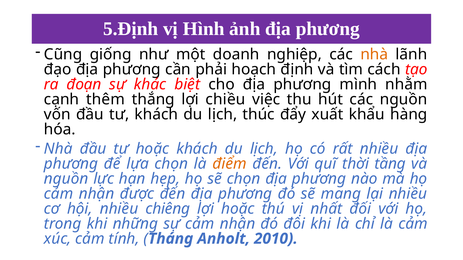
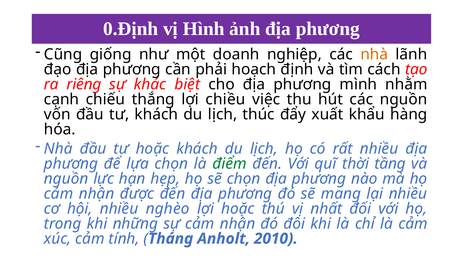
5.Định: 5.Định -> 0.Định
đoạn: đoạn -> riêng
thêm: thêm -> chiếu
điểm colour: orange -> green
chiêng: chiêng -> nghèo
